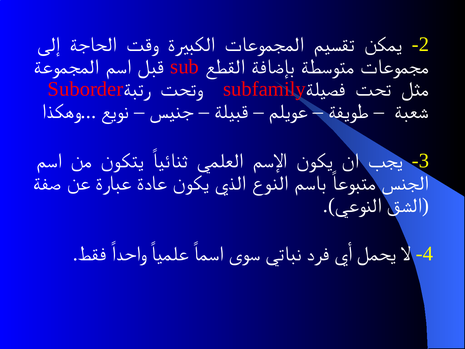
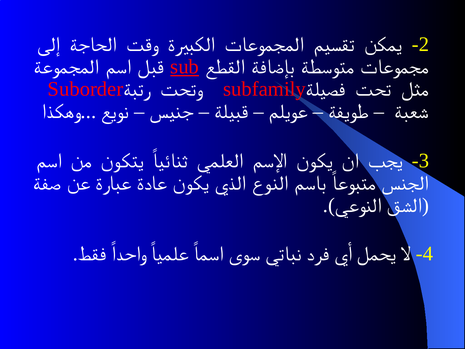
sub underline: none -> present
